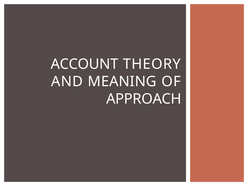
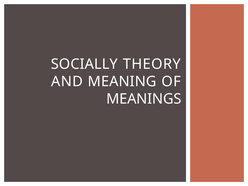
ACCOUNT: ACCOUNT -> SOCIALLY
APPROACH: APPROACH -> MEANINGS
